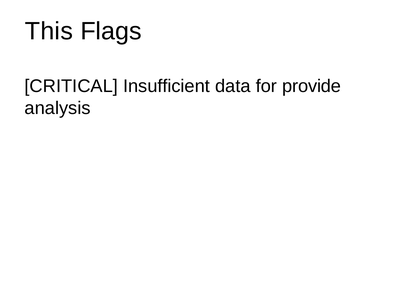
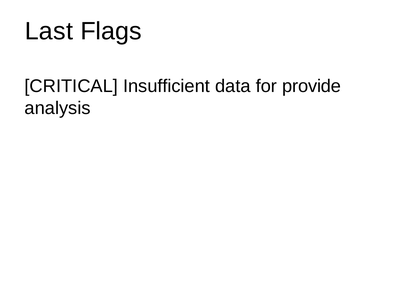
This: This -> Last
